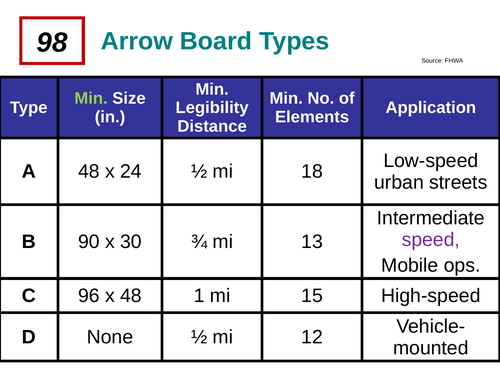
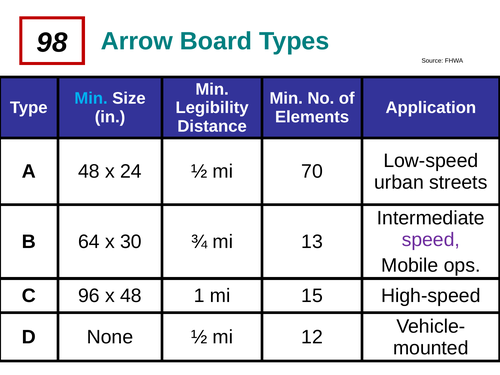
Min at (91, 98) colour: light green -> light blue
18: 18 -> 70
90: 90 -> 64
